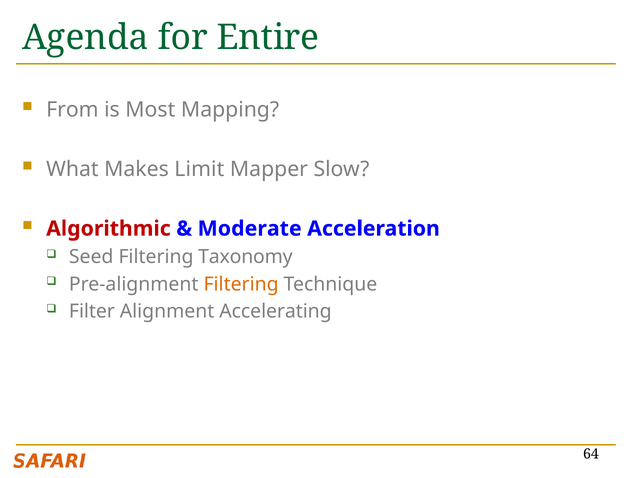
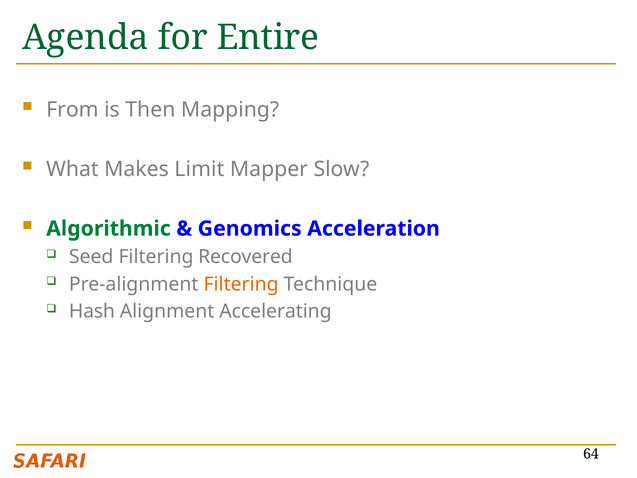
Most: Most -> Then
Algorithmic colour: red -> green
Moderate: Moderate -> Genomics
Taxonomy: Taxonomy -> Recovered
Filter: Filter -> Hash
